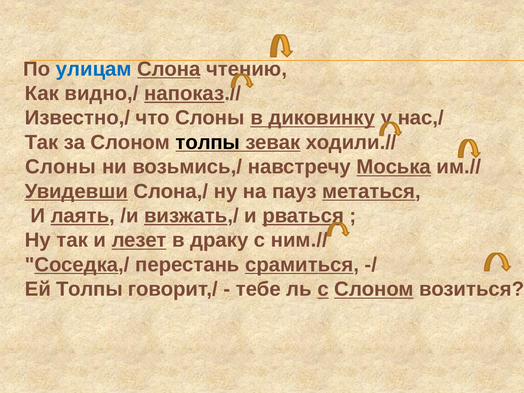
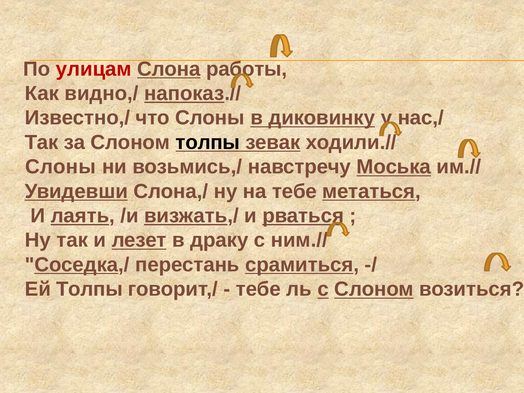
улицам colour: blue -> red
чтению: чтению -> работы
на пауз: пауз -> тебе
